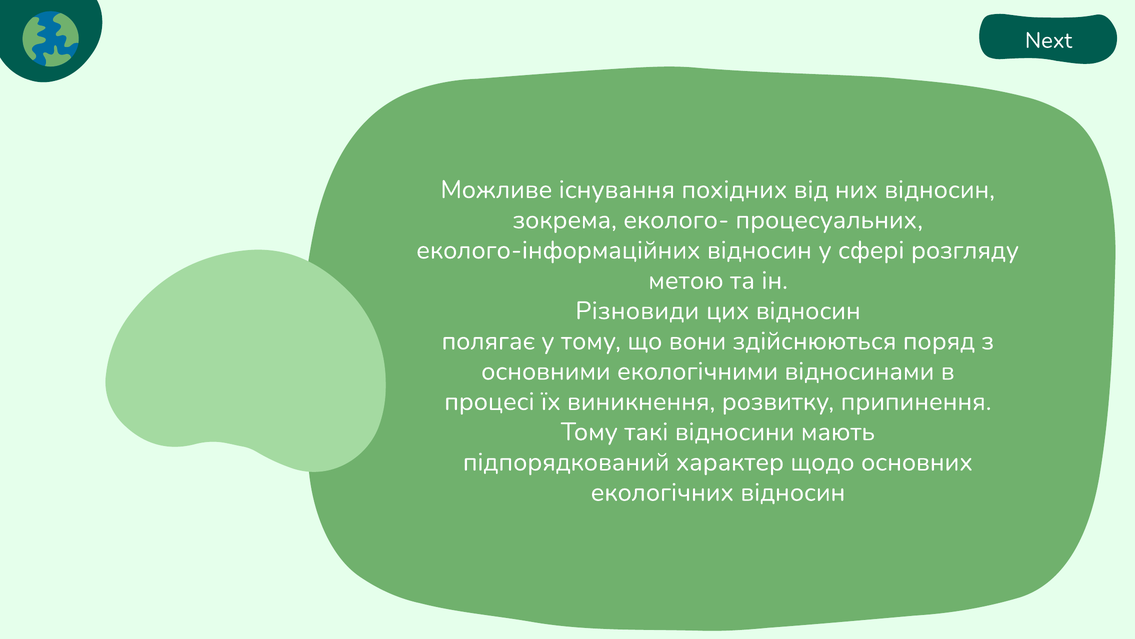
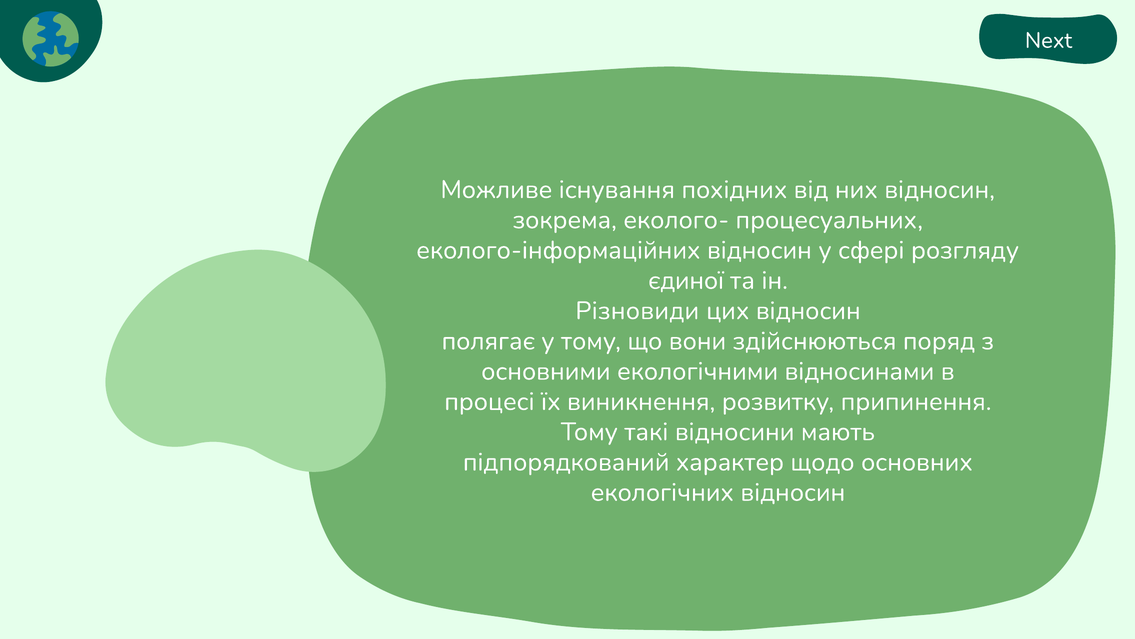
метою: метою -> єдиної
